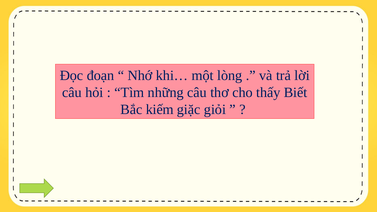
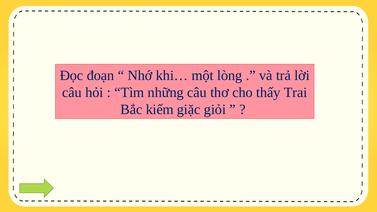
Biết: Biết -> Trai
